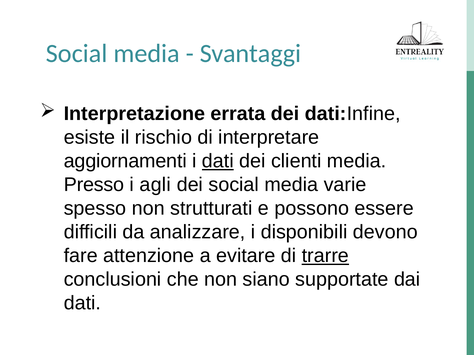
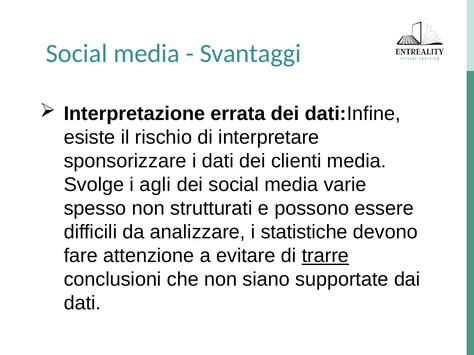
aggiornamenti: aggiornamenti -> sponsorizzare
dati at (218, 161) underline: present -> none
Presso: Presso -> Svolge
disponibili: disponibili -> statistiche
